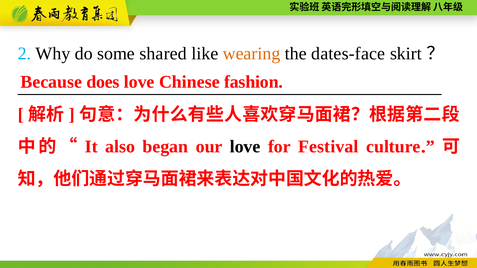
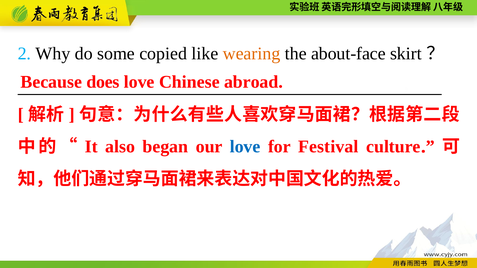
shared: shared -> copied
dates-face: dates-face -> about-face
fashion: fashion -> abroad
love at (245, 147) colour: black -> blue
